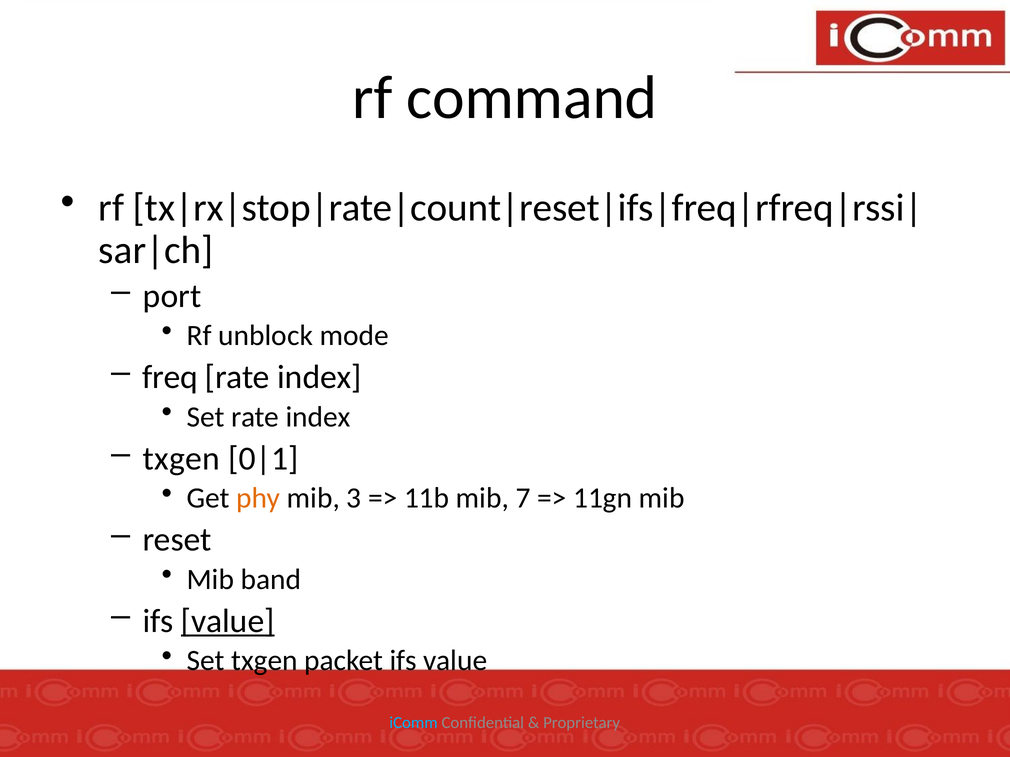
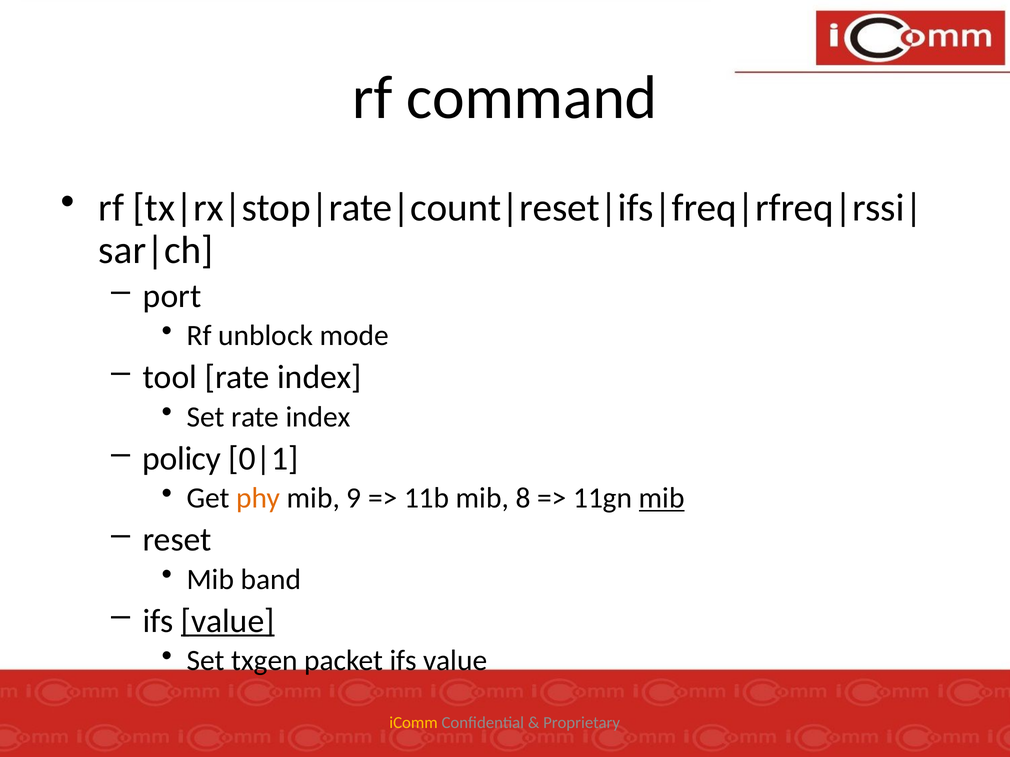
freq: freq -> tool
txgen at (181, 459): txgen -> policy
3: 3 -> 9
7: 7 -> 8
mib at (662, 498) underline: none -> present
iComm colour: light blue -> yellow
